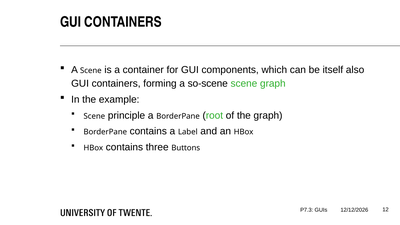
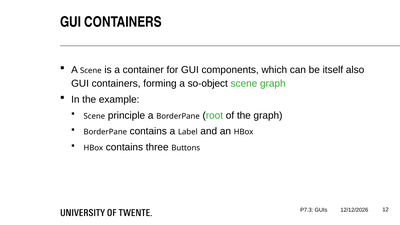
so-scene: so-scene -> so-object
